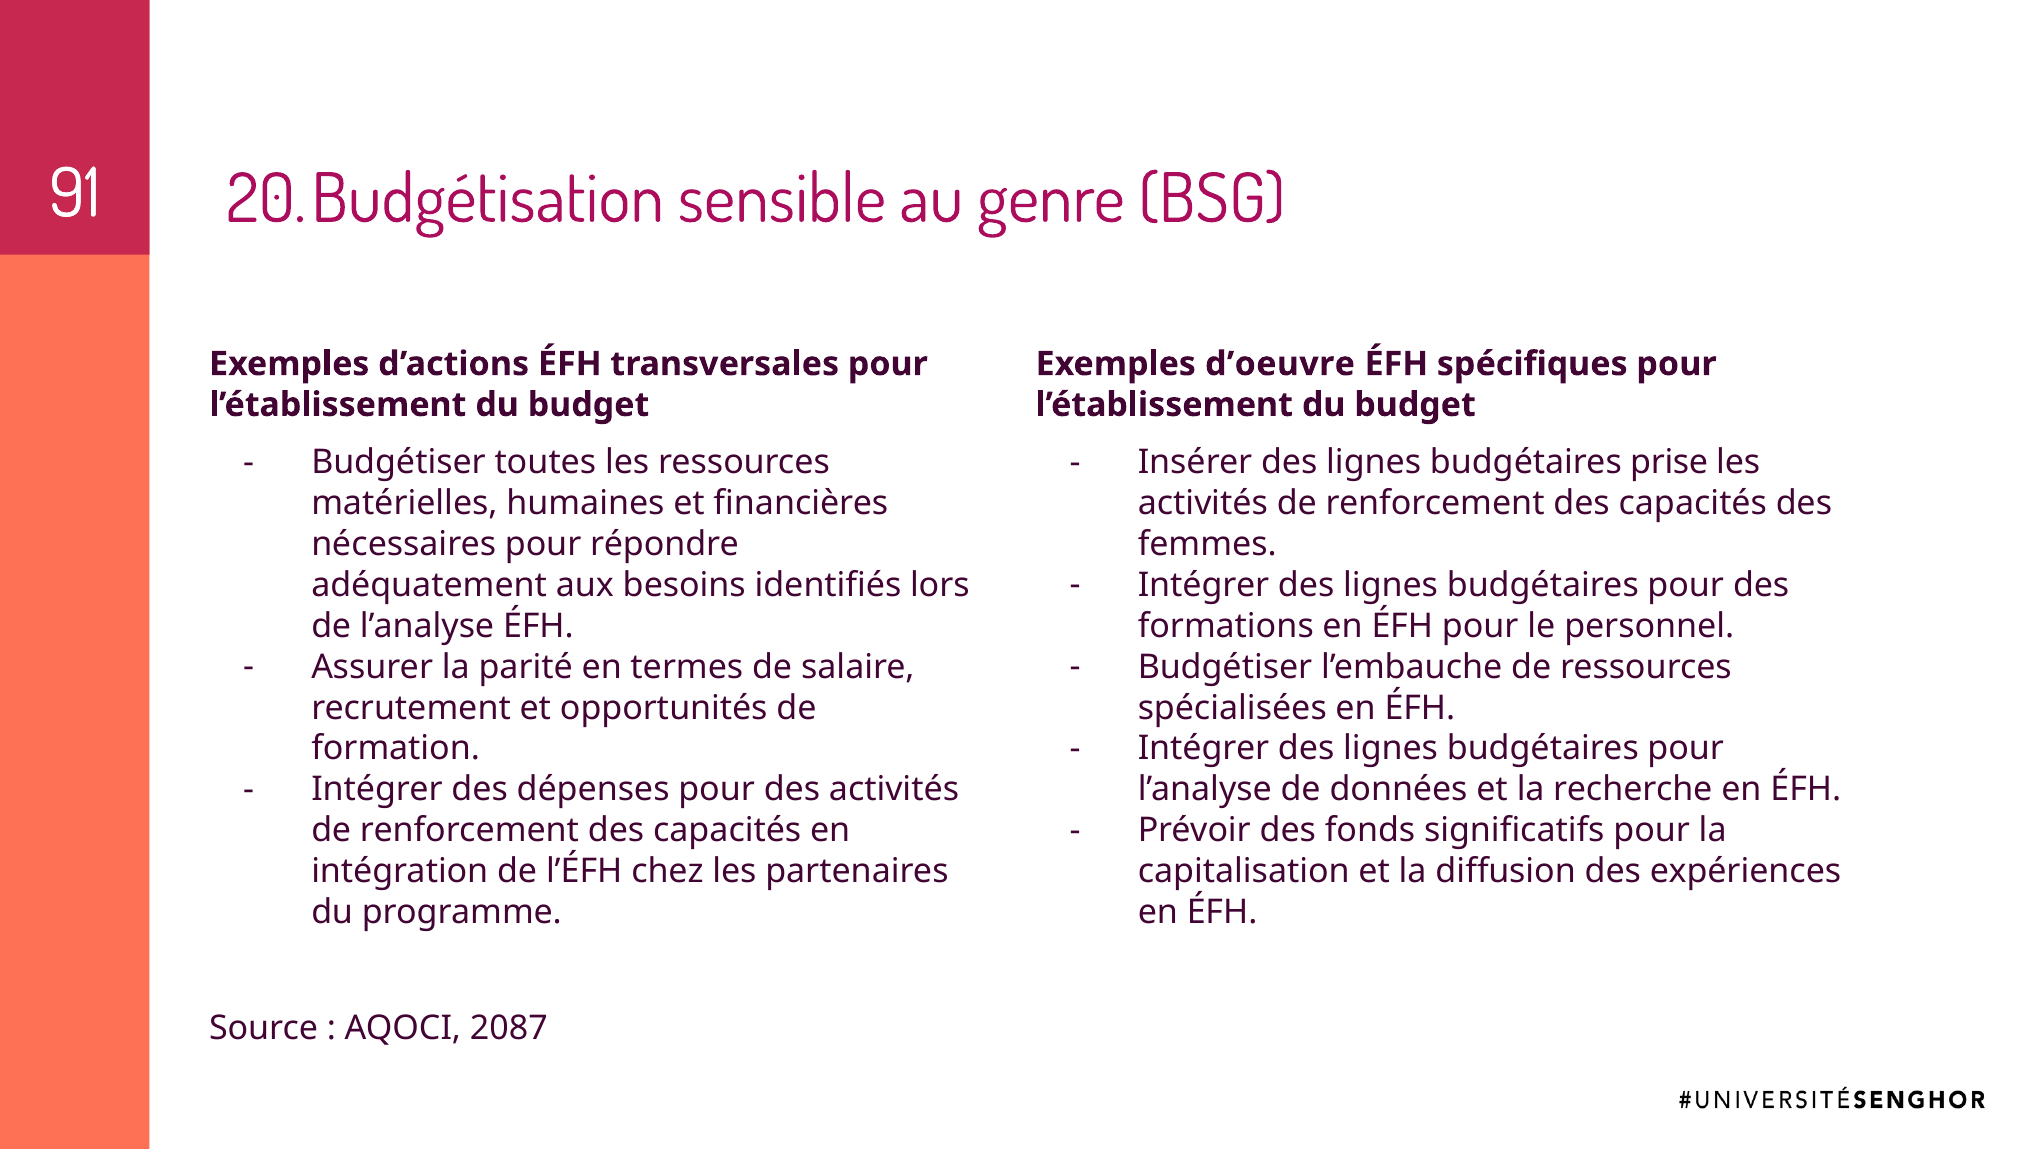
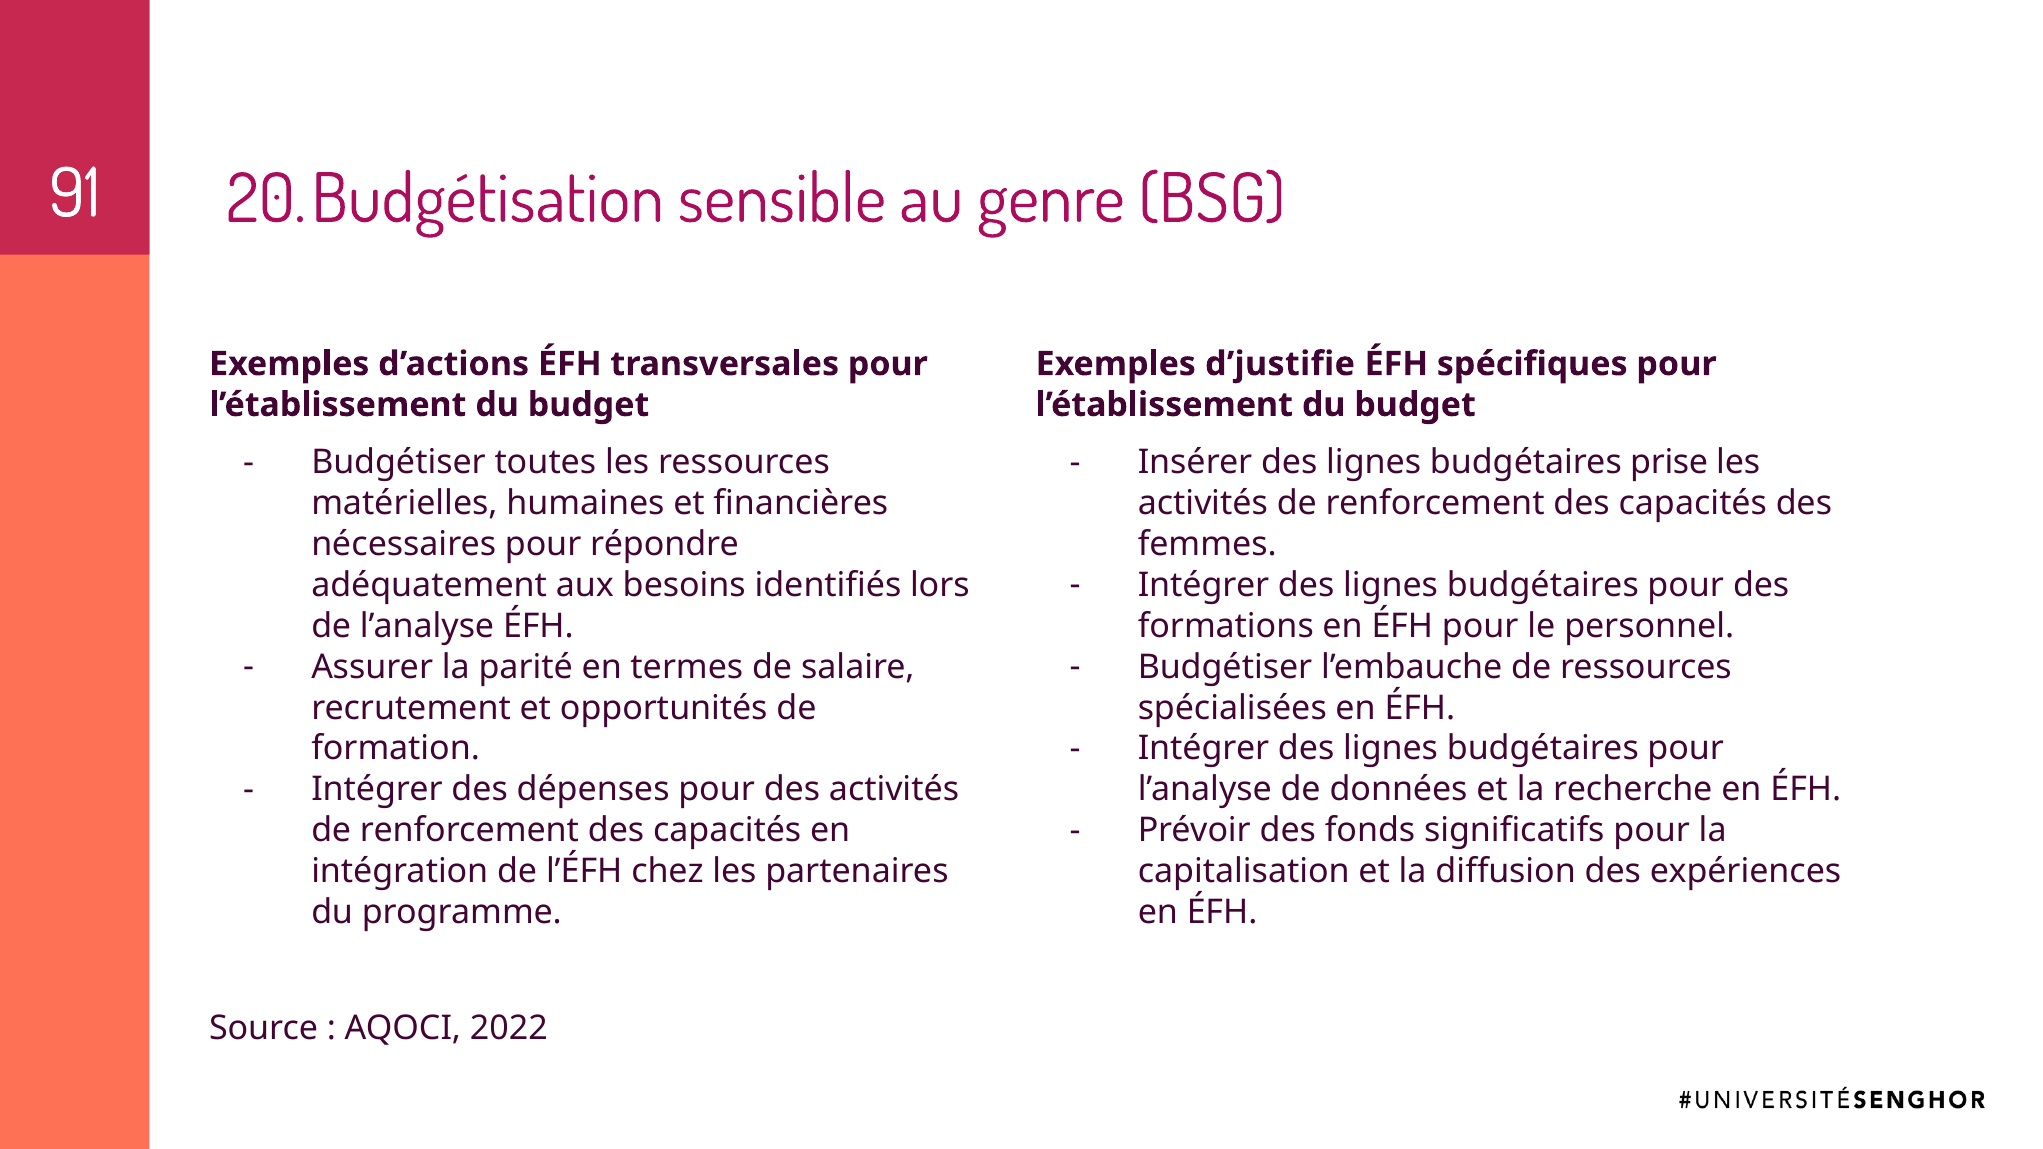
d’oeuvre: d’oeuvre -> d’justifie
2087: 2087 -> 2022
